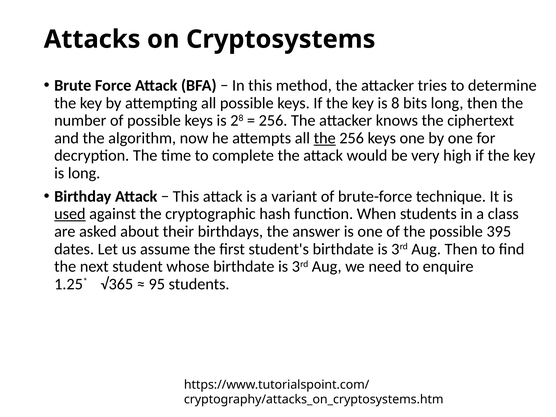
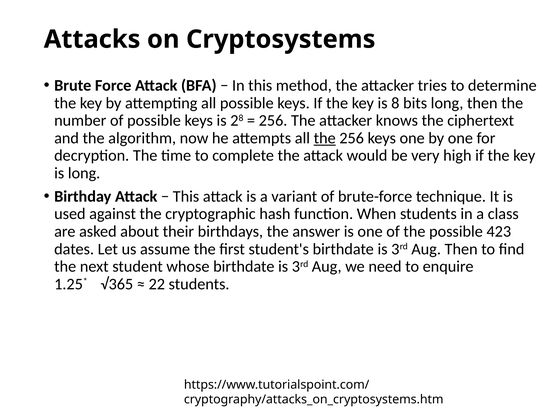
used underline: present -> none
395: 395 -> 423
95: 95 -> 22
